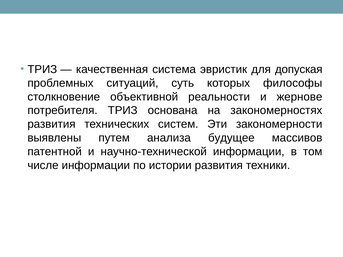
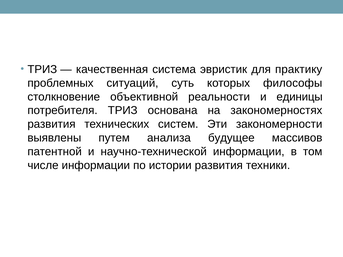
допуская: допуская -> практику
жернове: жернове -> единицы
